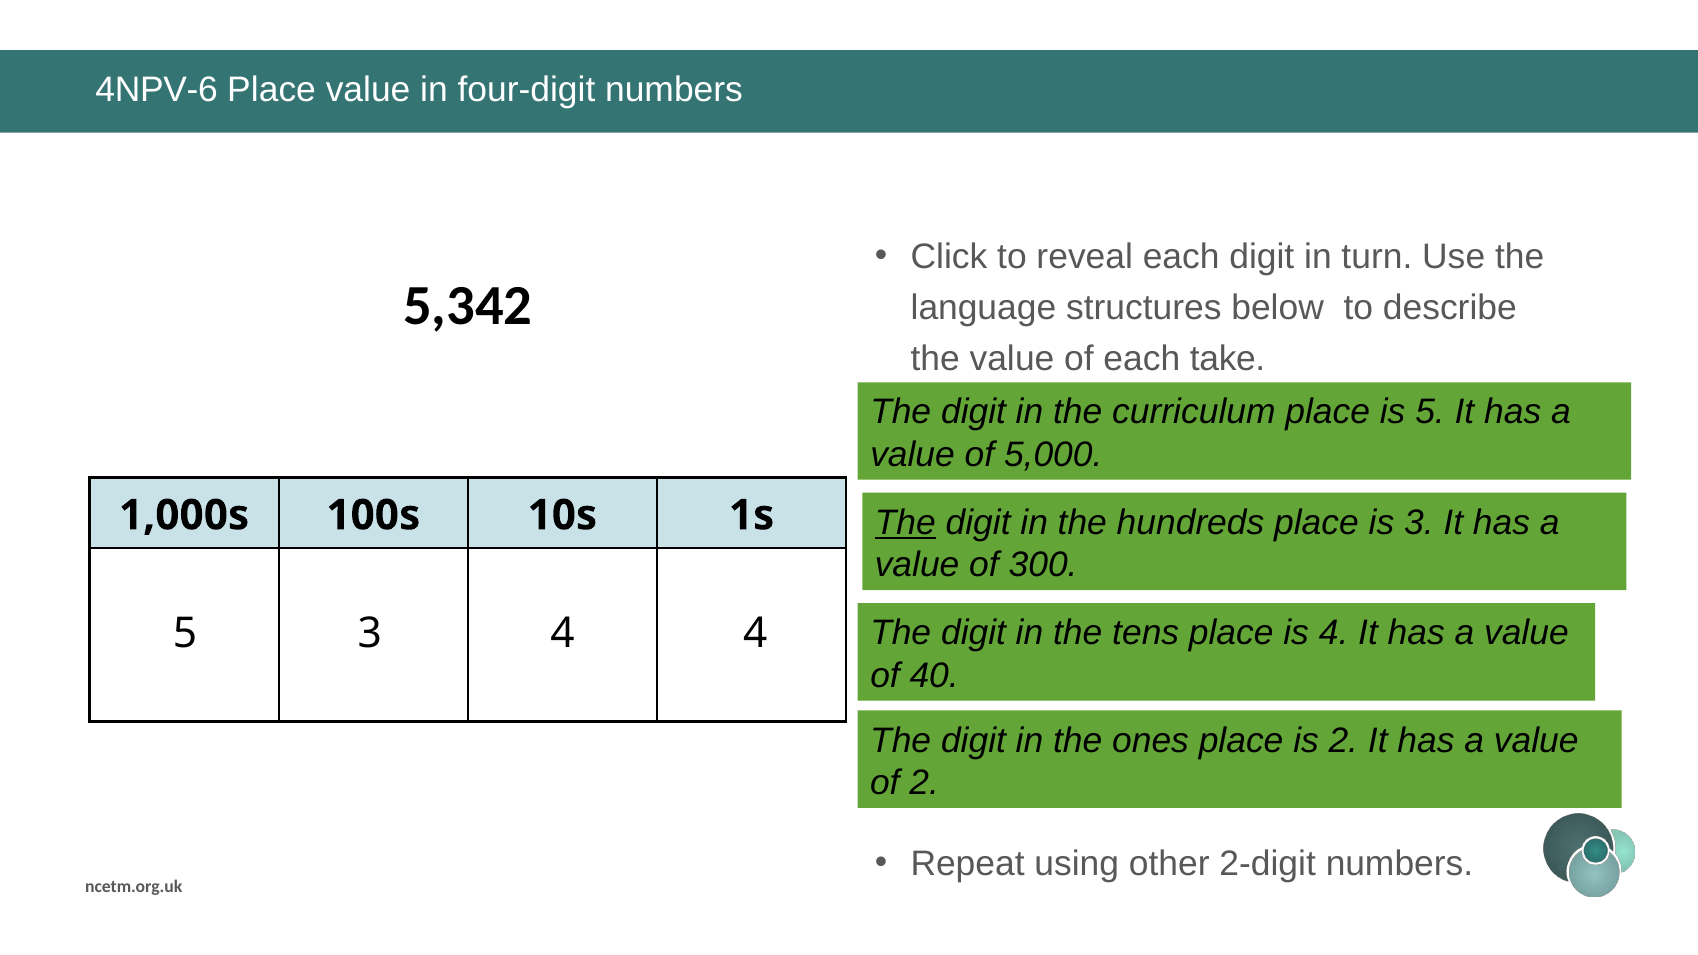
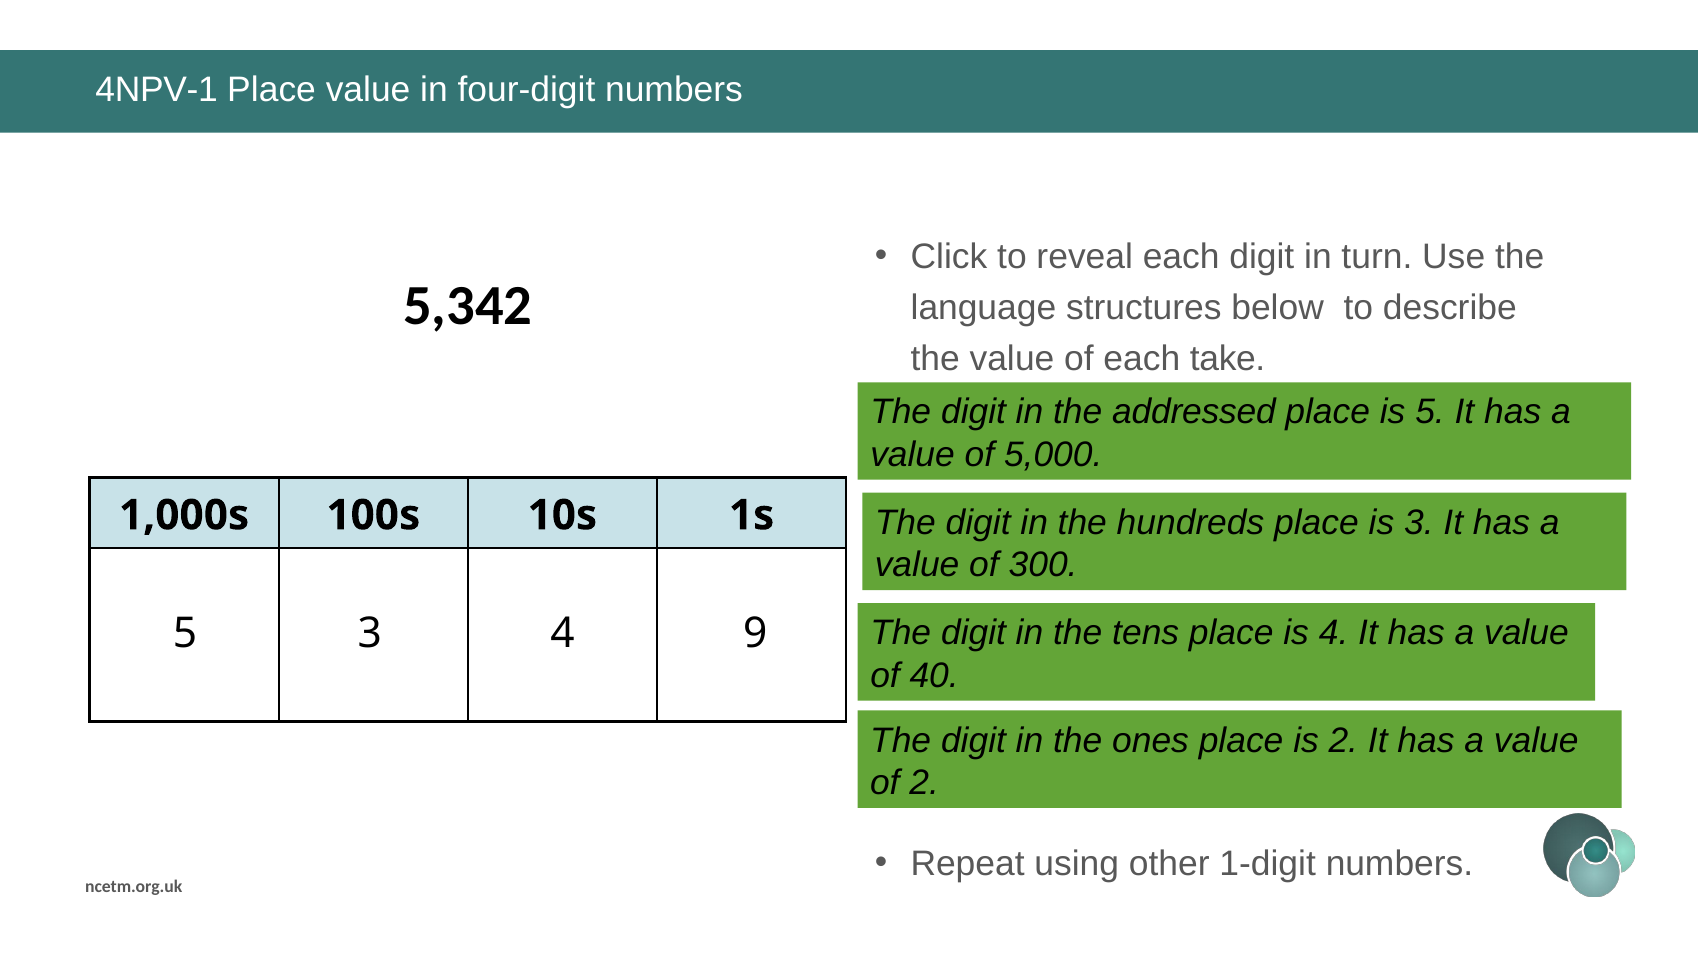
4NPV-6: 4NPV-6 -> 4NPV-1
curriculum: curriculum -> addressed
The at (905, 523) underline: present -> none
4 4: 4 -> 9
2-digit: 2-digit -> 1-digit
